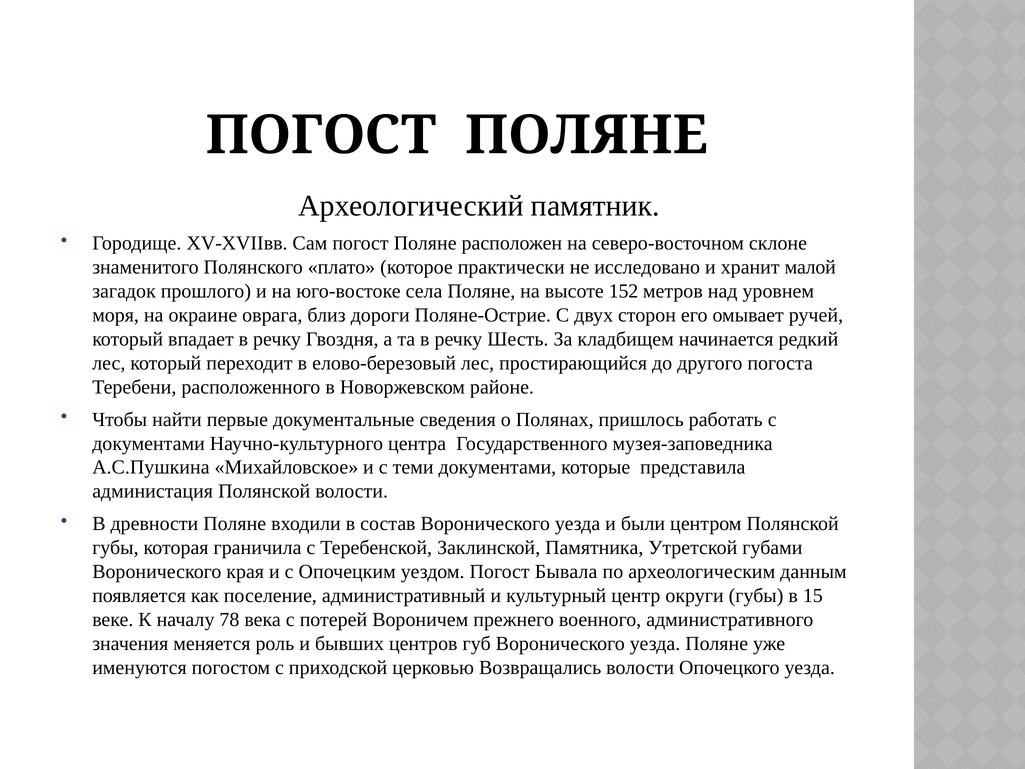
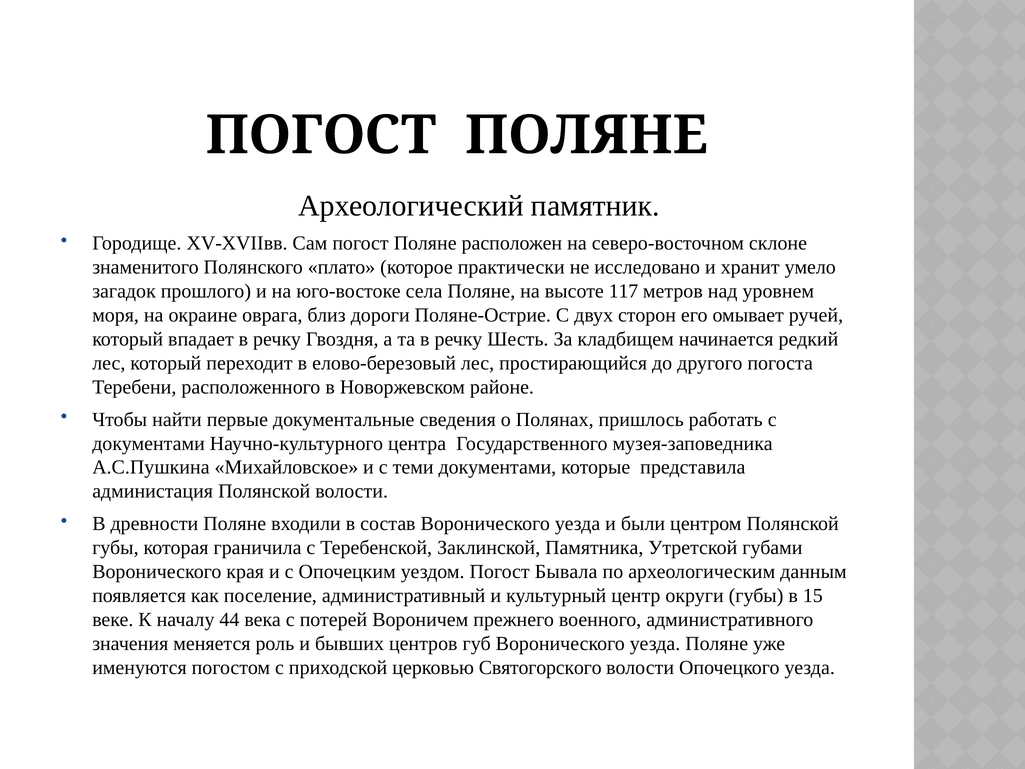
малой: малой -> умело
152: 152 -> 117
78: 78 -> 44
Возвращались: Возвращались -> Святогорского
